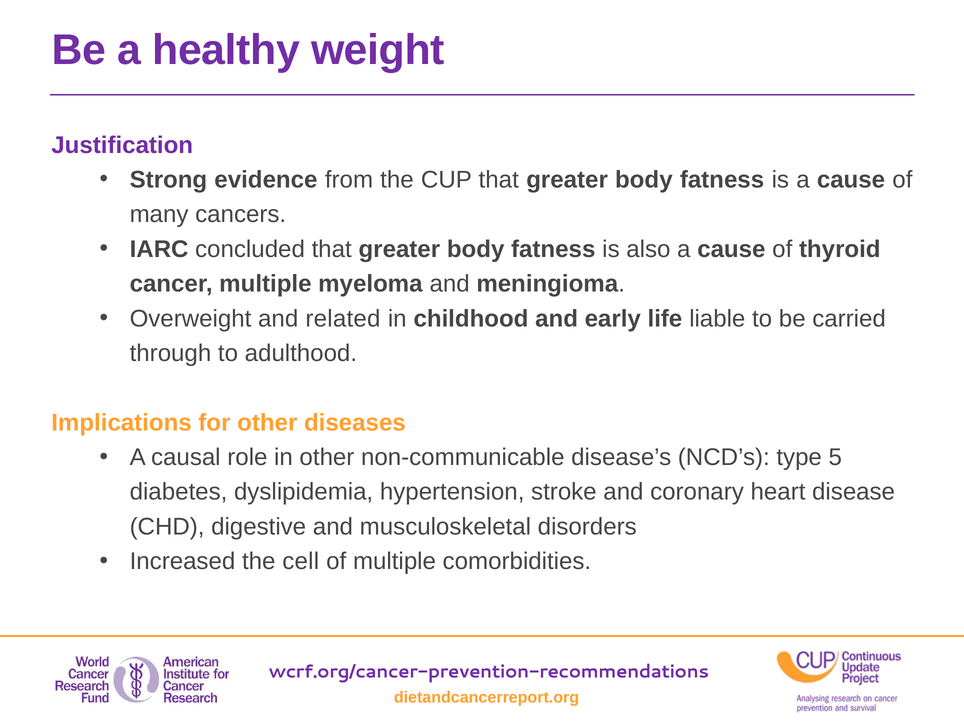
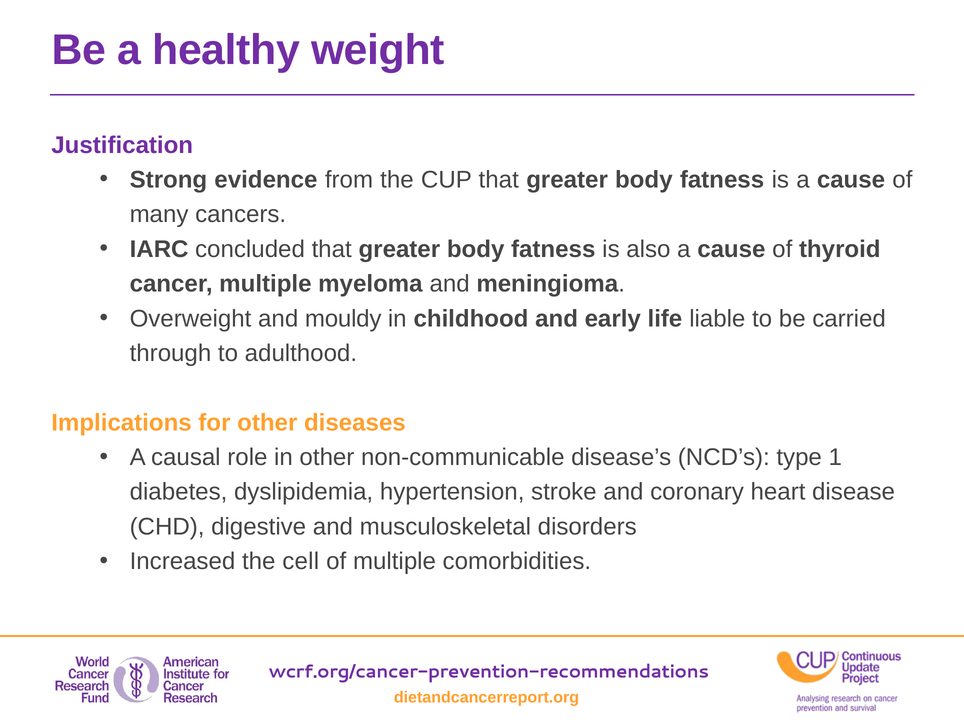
related: related -> mouldy
5: 5 -> 1
